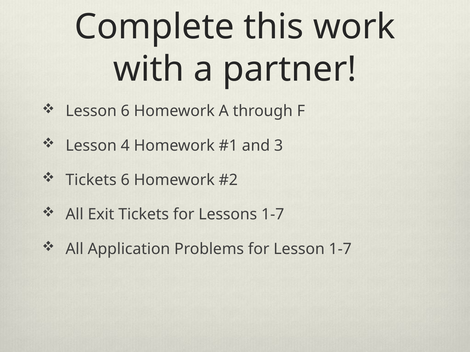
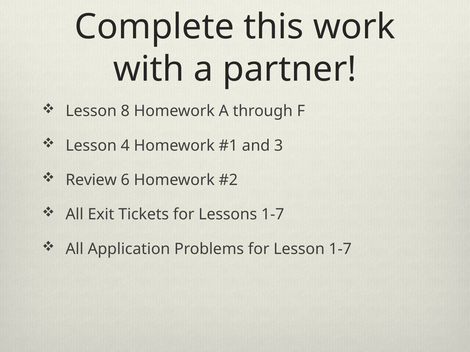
Lesson 6: 6 -> 8
Tickets at (91, 180): Tickets -> Review
